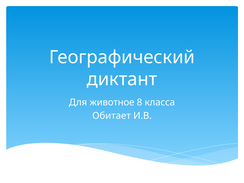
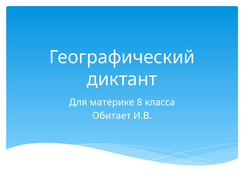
животное: животное -> материке
